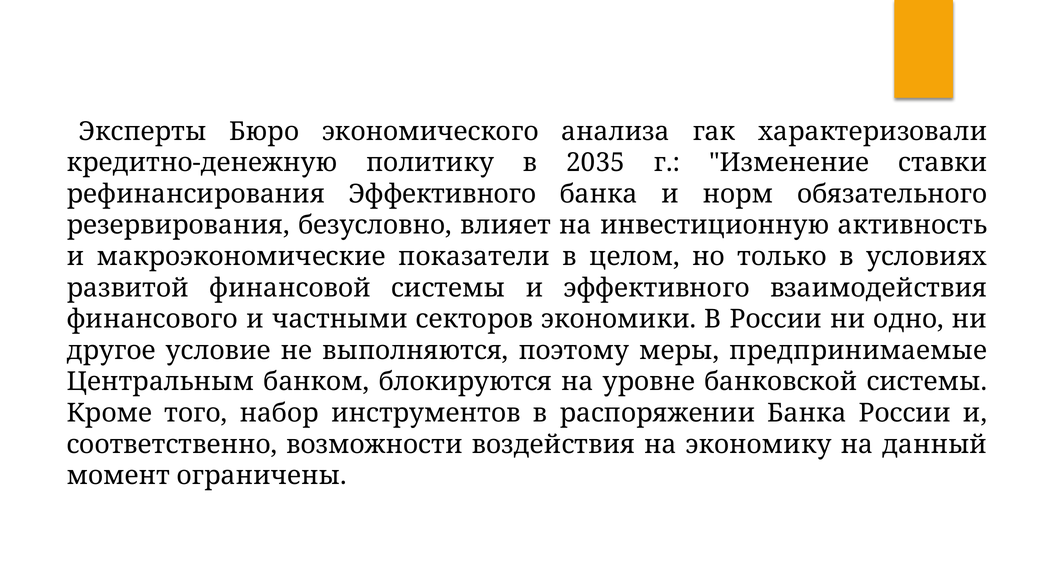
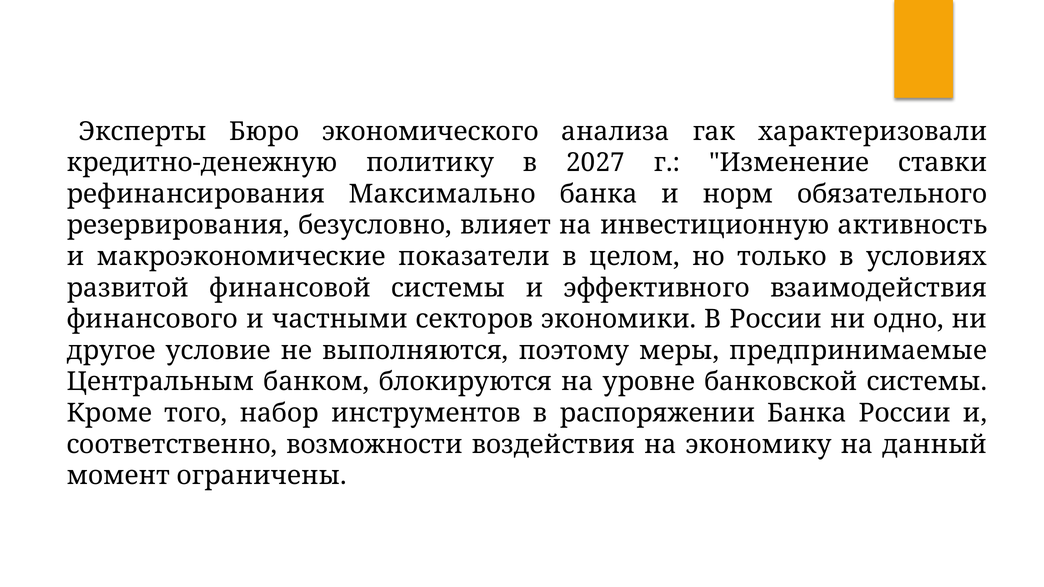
2035: 2035 -> 2027
рефинансирования Эффективного: Эффективного -> Максимально
